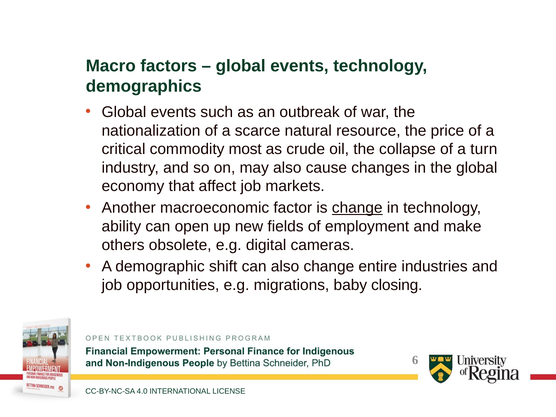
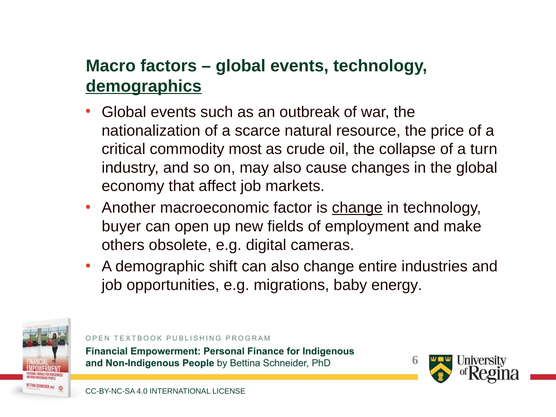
demographics underline: none -> present
ability: ability -> buyer
closing: closing -> energy
